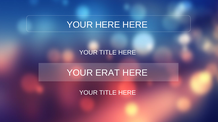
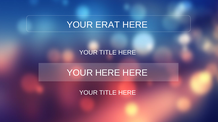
YOUR HERE: HERE -> ERAT
YOUR ERAT: ERAT -> HERE
